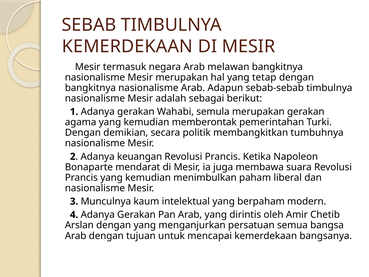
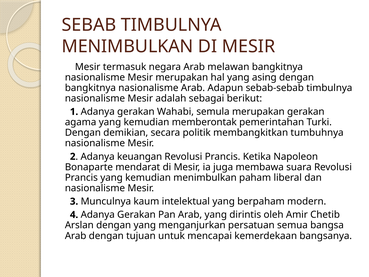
KEMERDEKAAN at (127, 46): KEMERDEKAAN -> MENIMBULKAN
tetap: tetap -> asing
